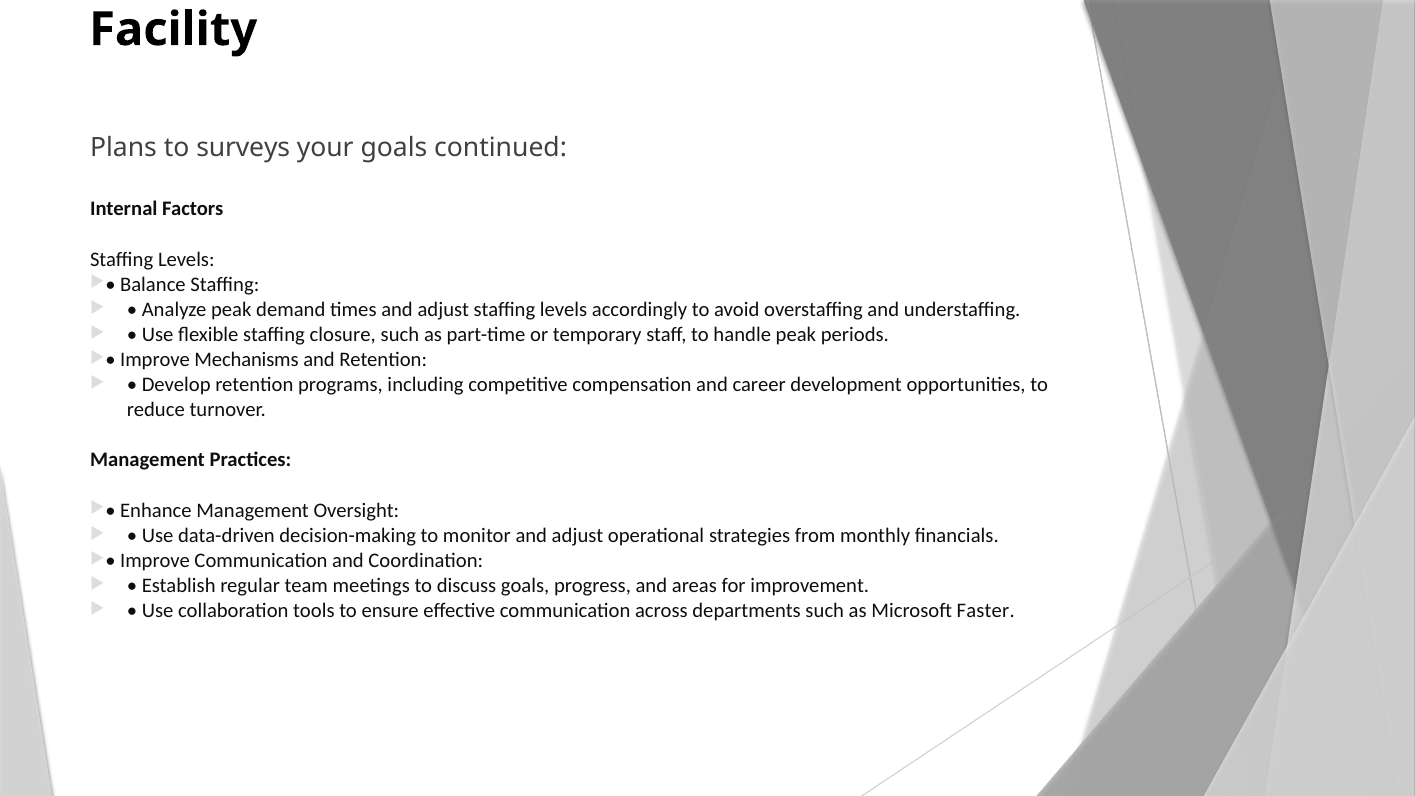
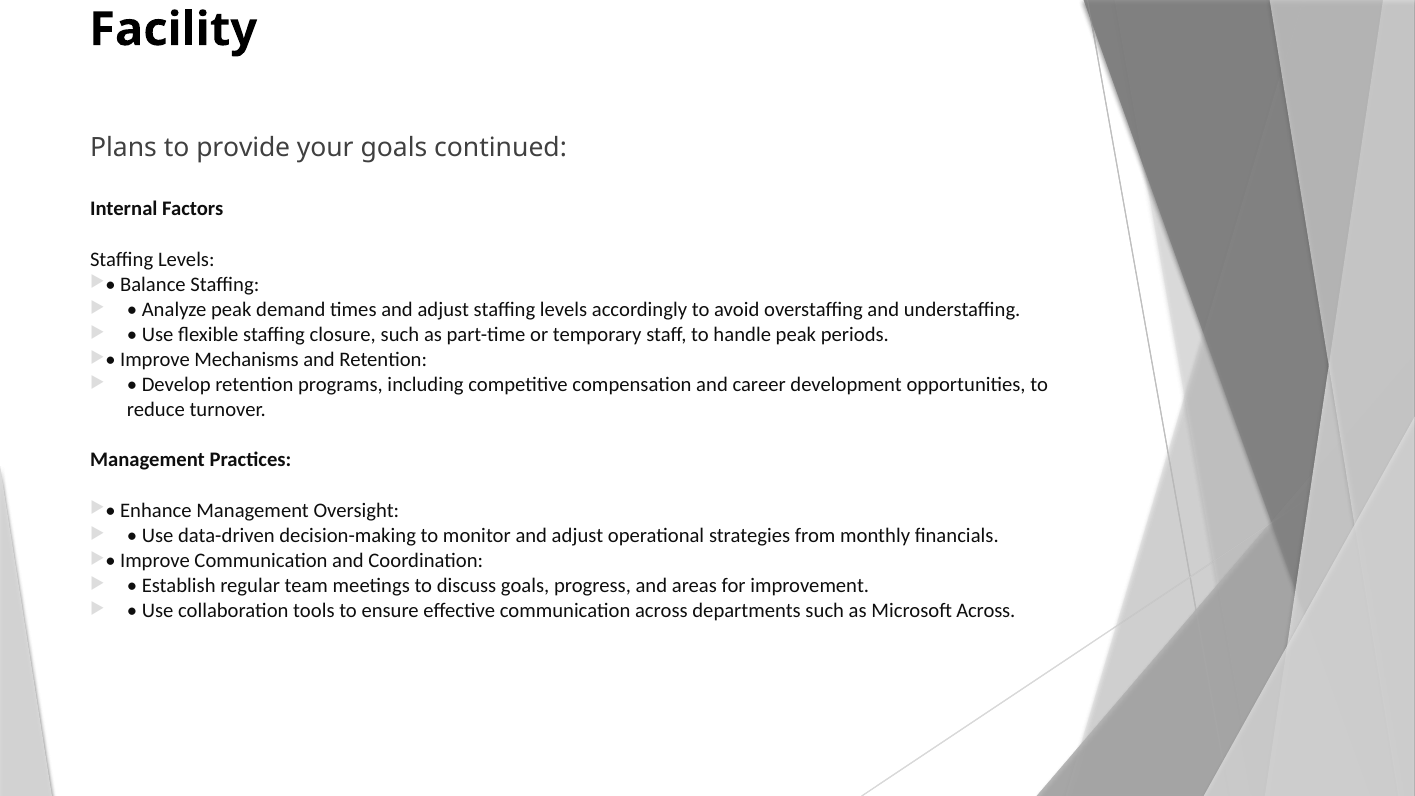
surveys: surveys -> provide
Microsoft Faster: Faster -> Across
